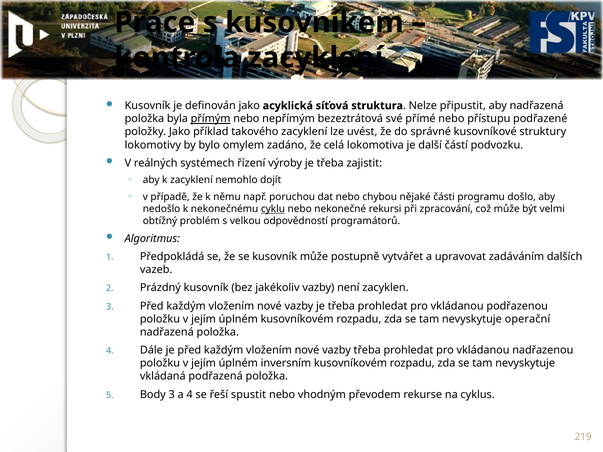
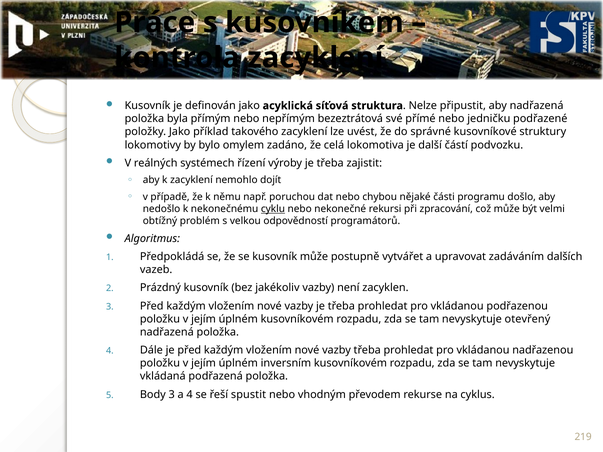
přímým underline: present -> none
přístupu: přístupu -> jedničku
operační: operační -> otevřený
